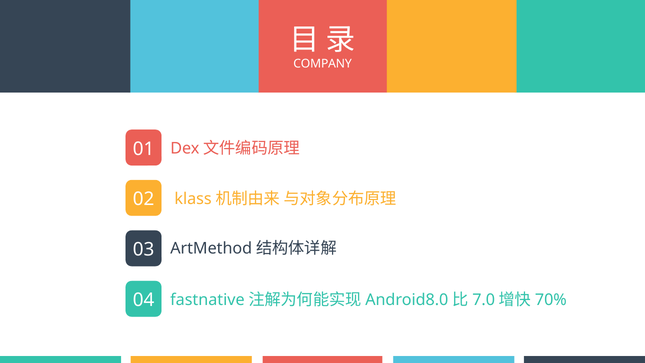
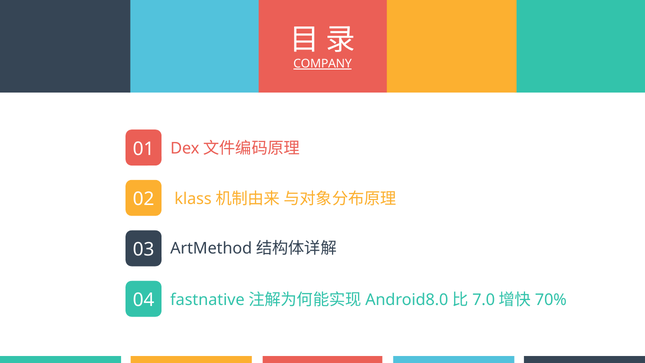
COMPANY underline: none -> present
